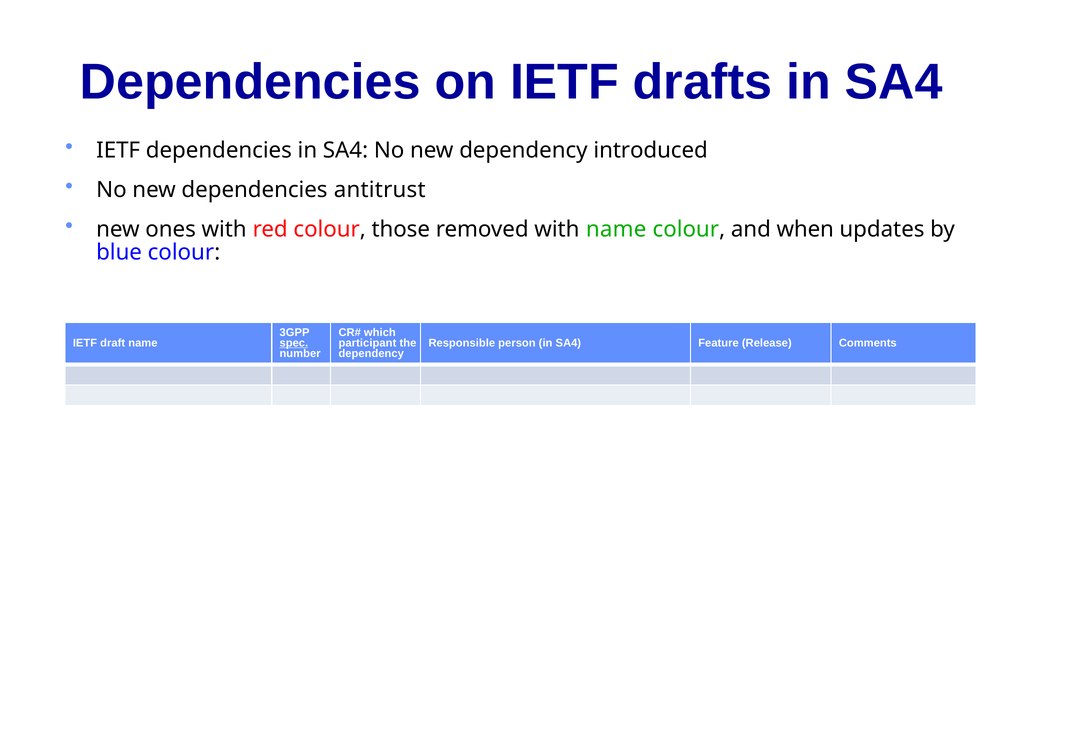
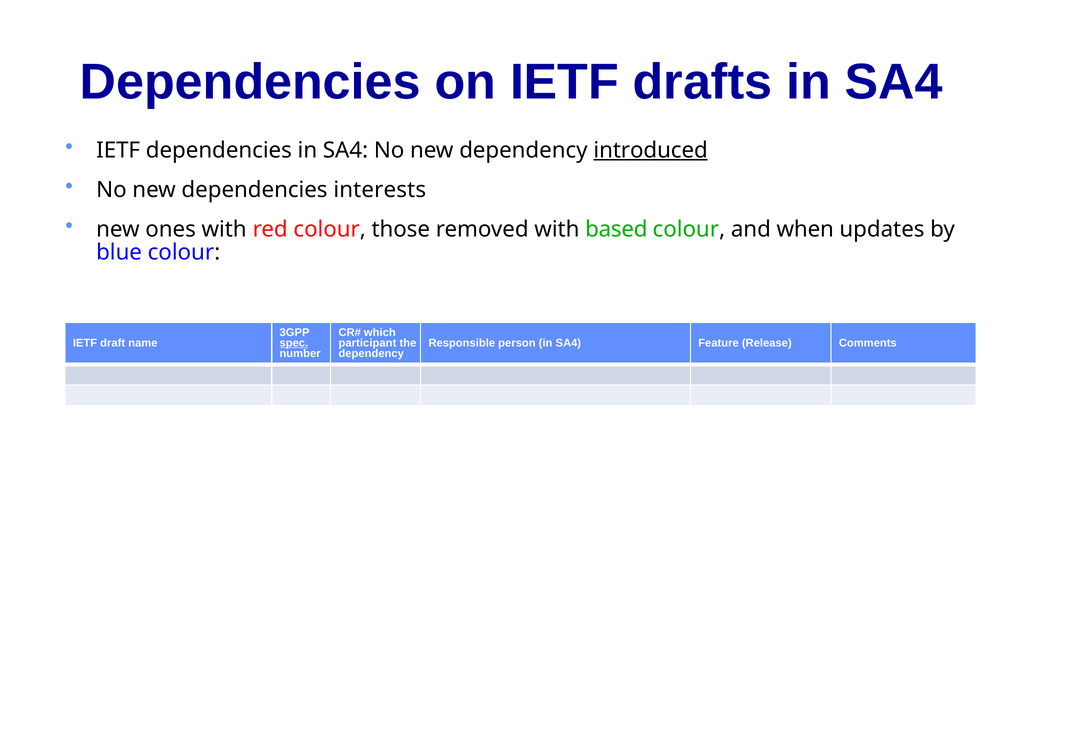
introduced underline: none -> present
antitrust: antitrust -> interests
with name: name -> based
